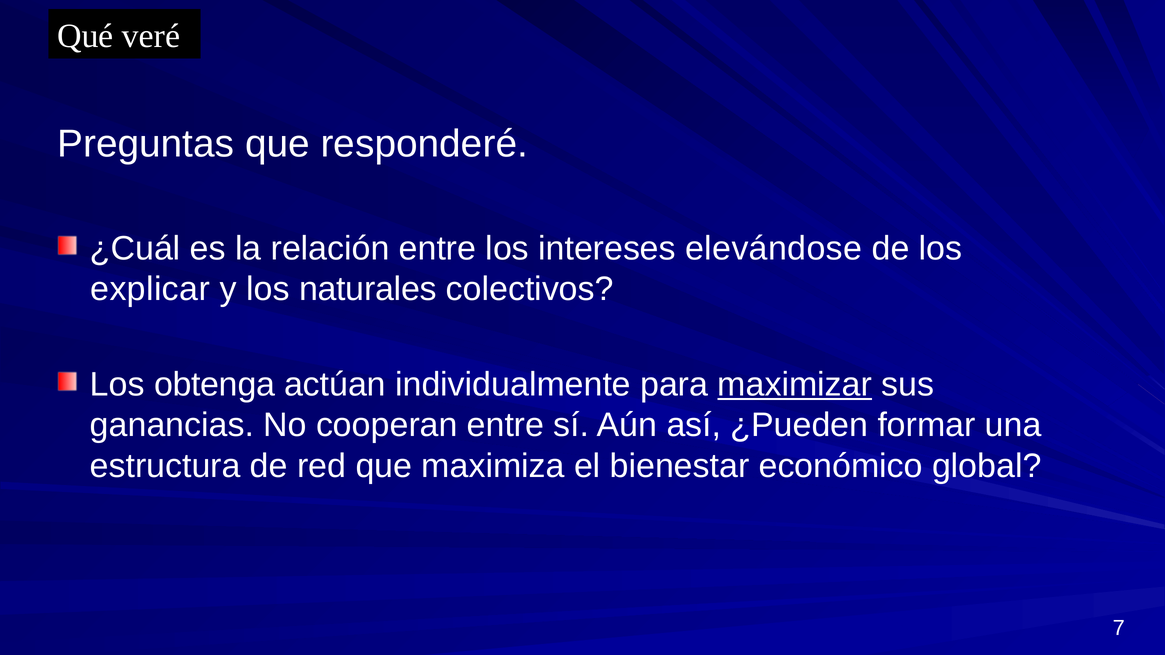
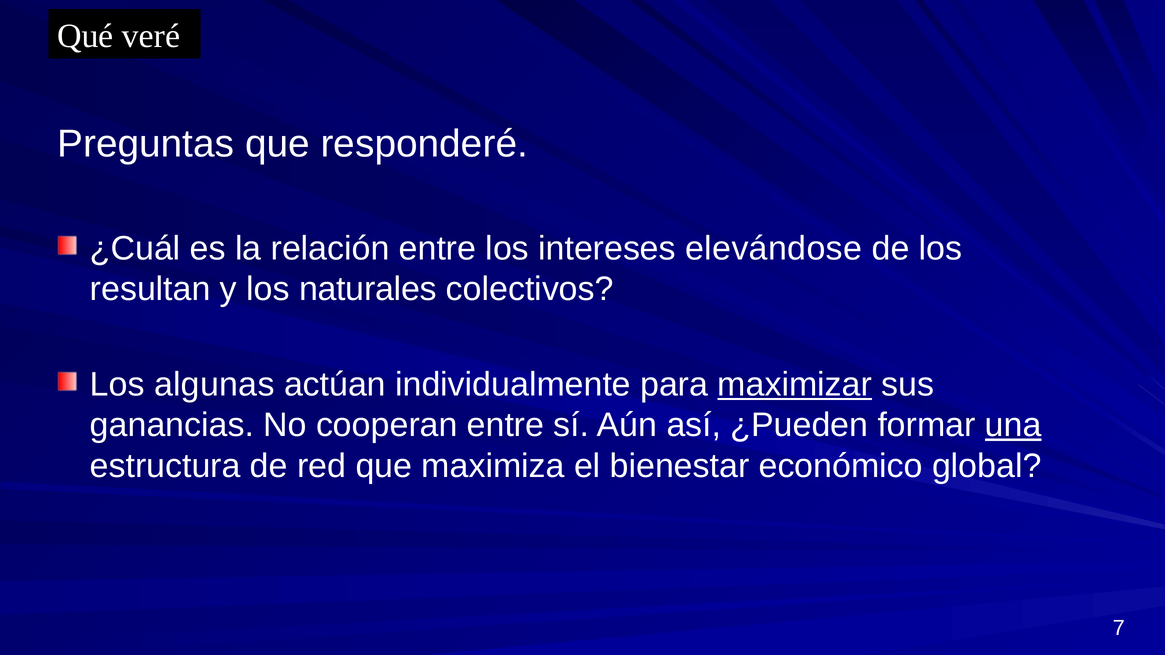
explicar: explicar -> resultan
obtenga: obtenga -> algunas
una underline: none -> present
